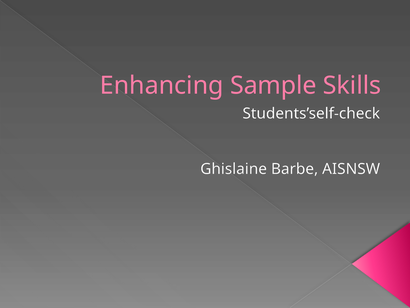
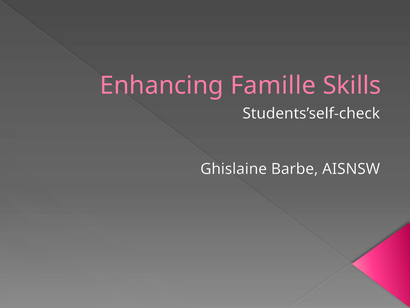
Sample: Sample -> Famille
